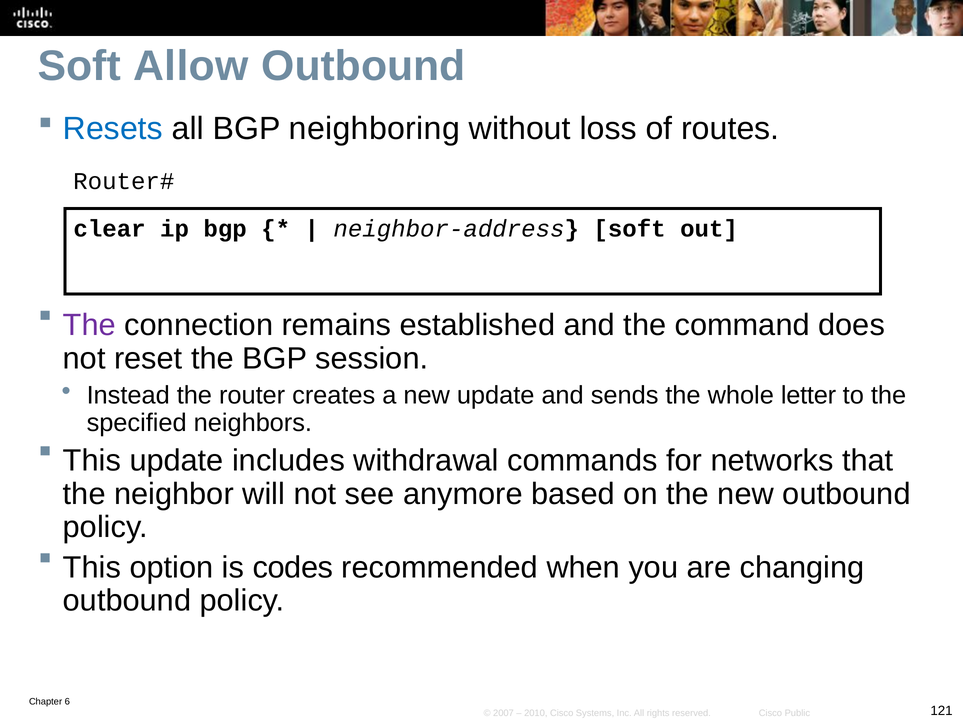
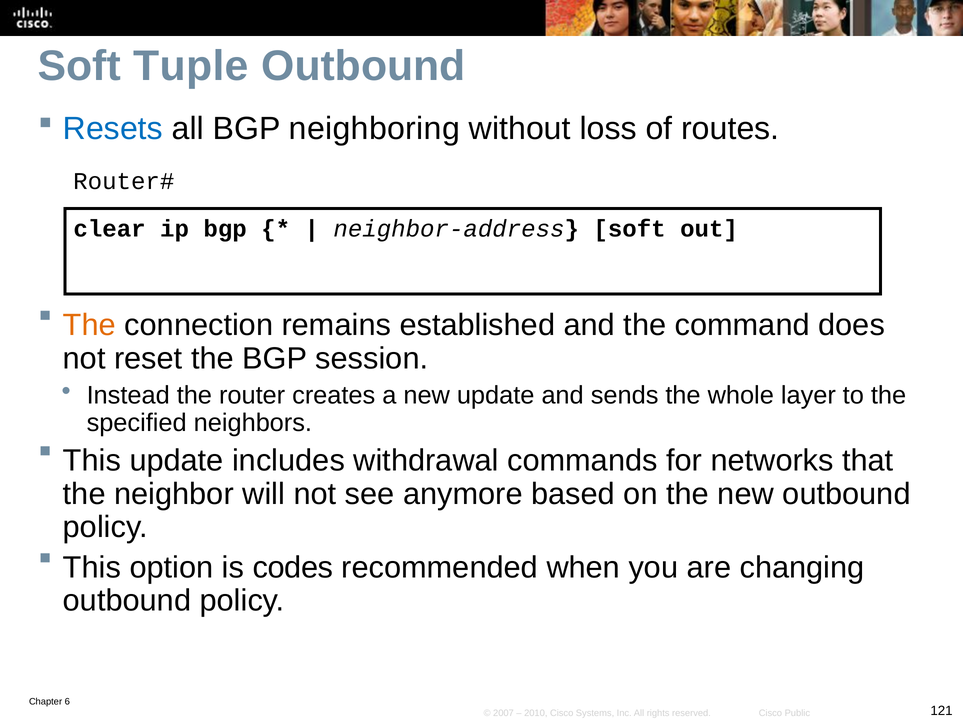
Allow: Allow -> Tuple
The at (89, 325) colour: purple -> orange
letter: letter -> layer
